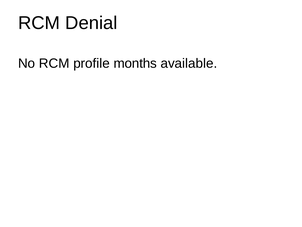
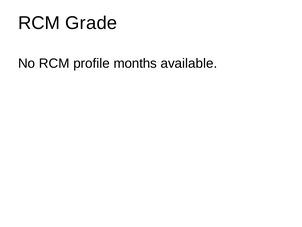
Denial: Denial -> Grade
